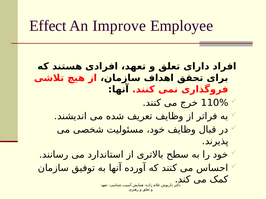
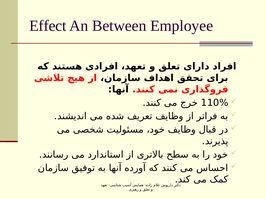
Improve: Improve -> Between
